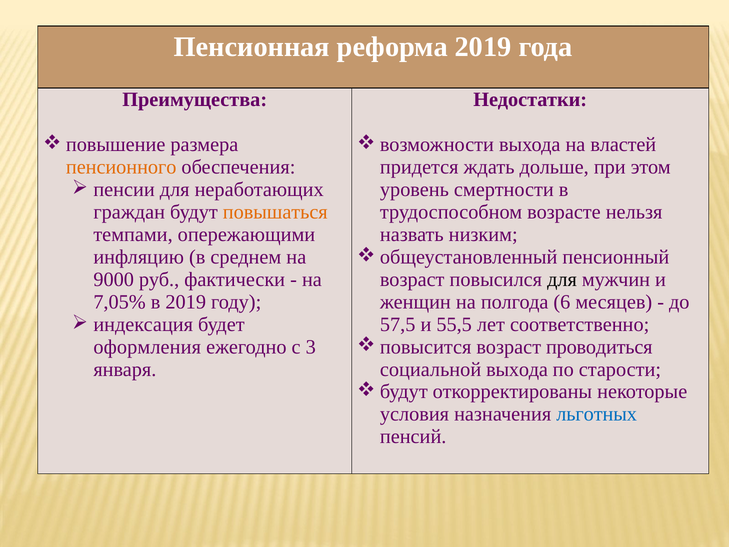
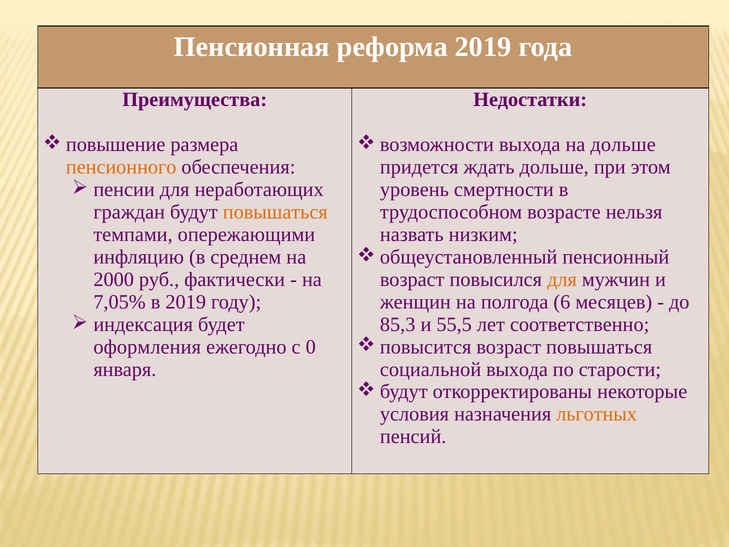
на властей: властей -> дольше
9000: 9000 -> 2000
для at (562, 279) colour: black -> orange
57,5: 57,5 -> 85,3
возраст проводиться: проводиться -> повышаться
3: 3 -> 0
льготных colour: blue -> orange
